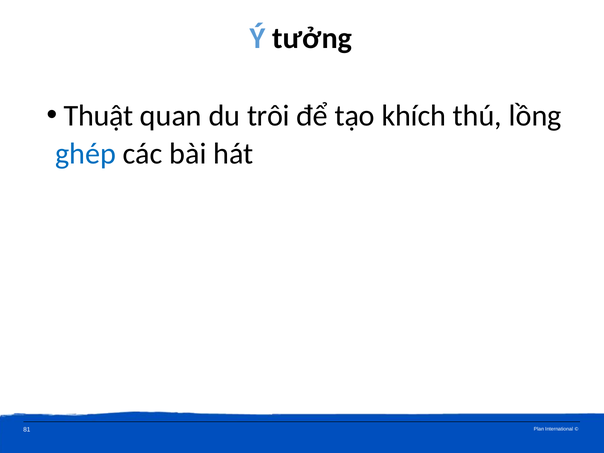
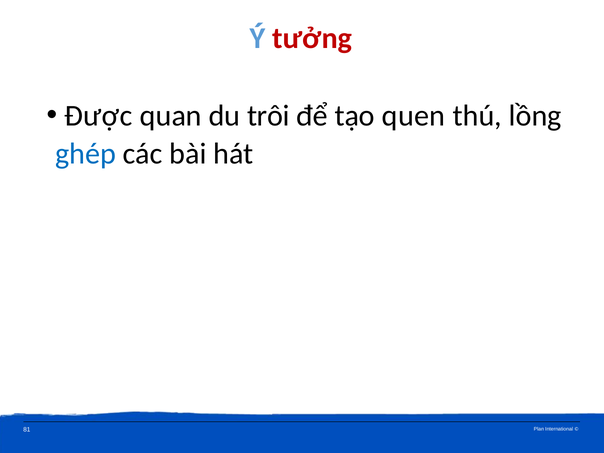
tưởng colour: black -> red
Thuật: Thuật -> Được
khích: khích -> quen
